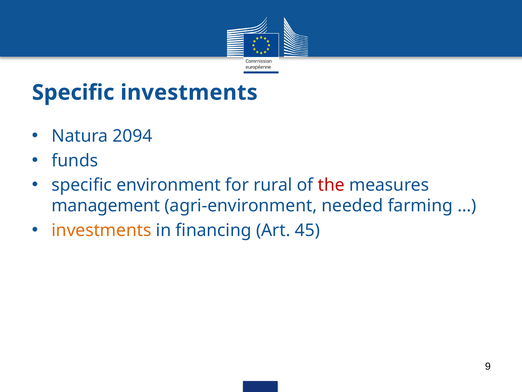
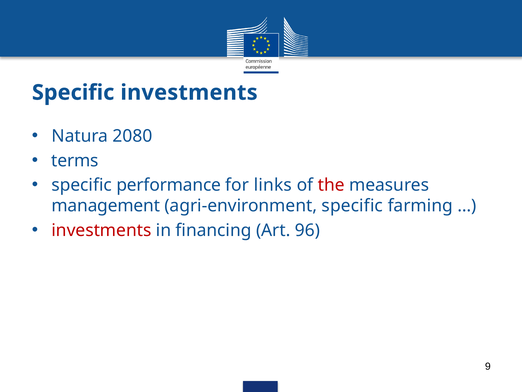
2094: 2094 -> 2080
funds: funds -> terms
environment: environment -> performance
rural: rural -> links
agri-environment needed: needed -> specific
investments at (101, 230) colour: orange -> red
45: 45 -> 96
